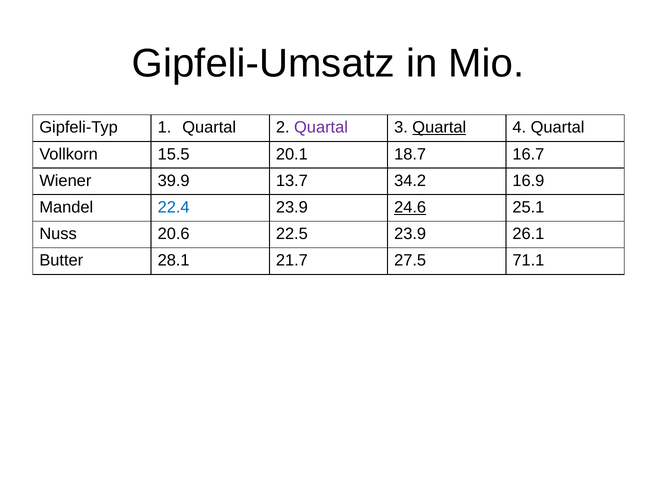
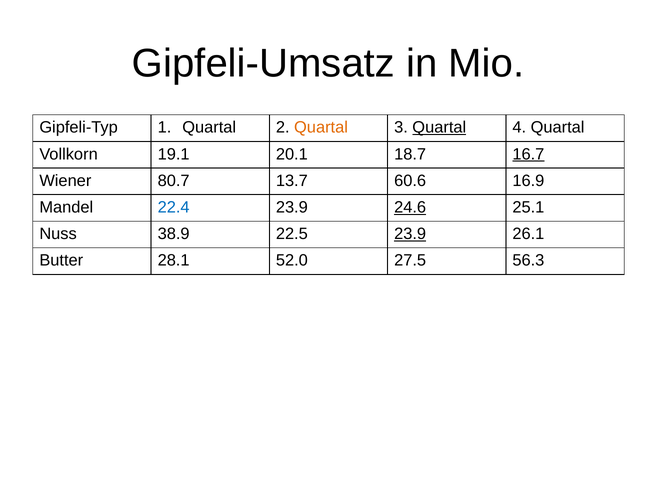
Quartal at (321, 128) colour: purple -> orange
15.5: 15.5 -> 19.1
16.7 underline: none -> present
39.9: 39.9 -> 80.7
34.2: 34.2 -> 60.6
20.6: 20.6 -> 38.9
23.9 at (410, 234) underline: none -> present
21.7: 21.7 -> 52.0
71.1: 71.1 -> 56.3
